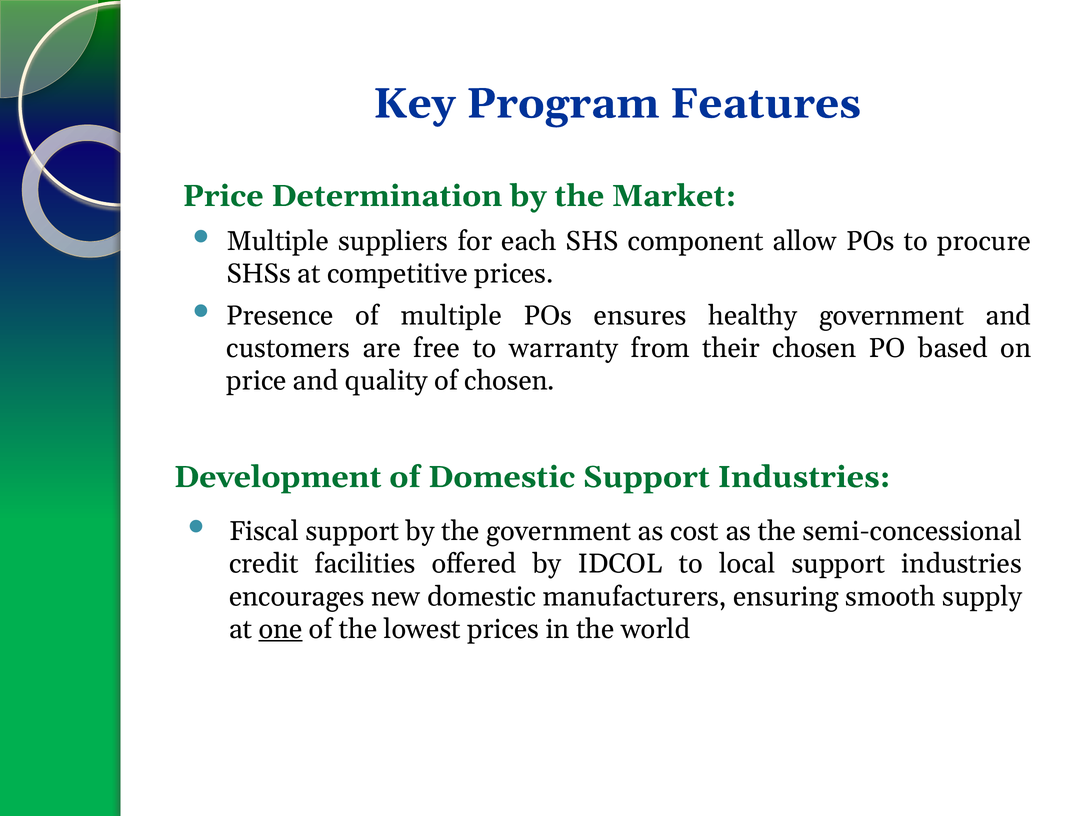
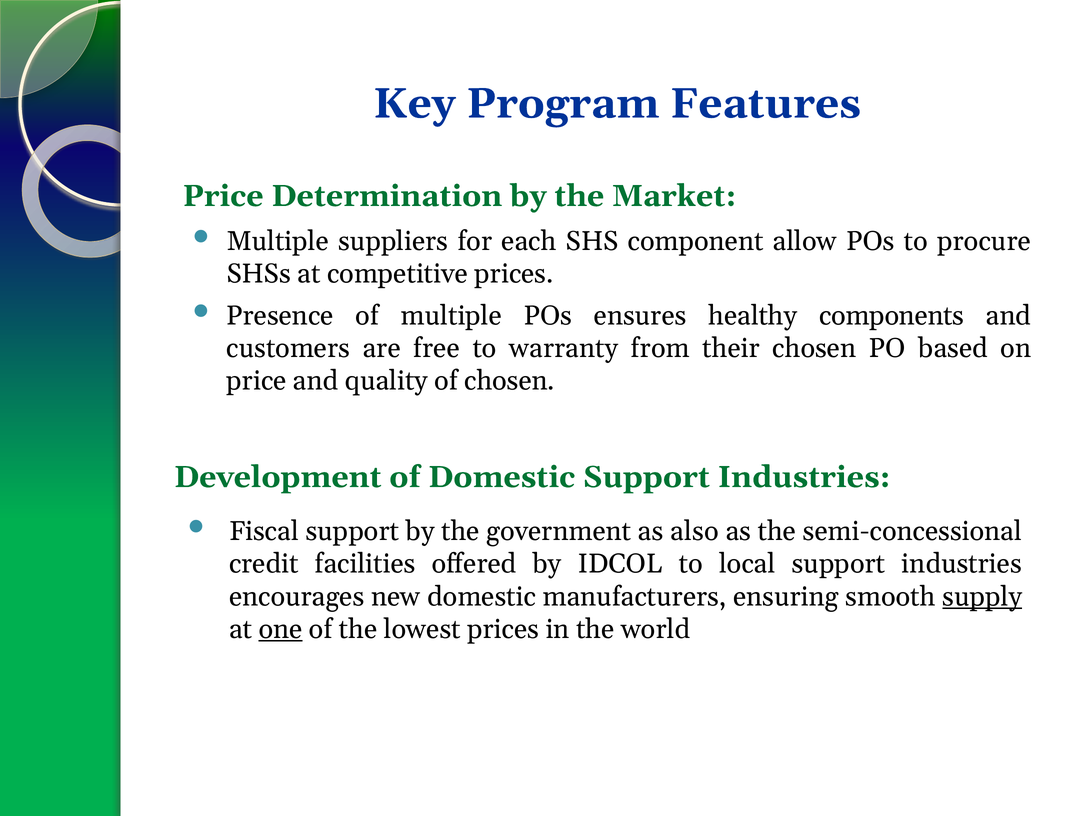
healthy government: government -> components
cost: cost -> also
supply underline: none -> present
